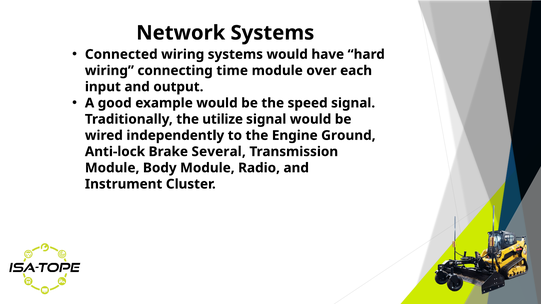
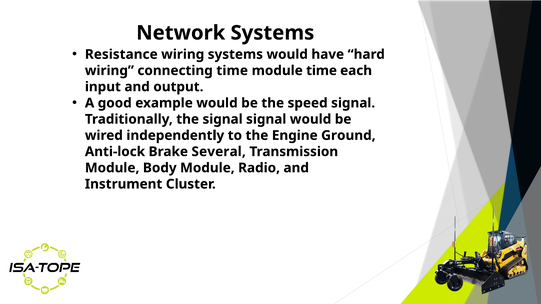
Connected: Connected -> Resistance
module over: over -> time
the utilize: utilize -> signal
